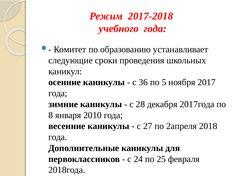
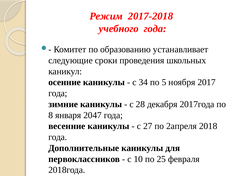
36: 36 -> 34
2010: 2010 -> 2047
24: 24 -> 10
